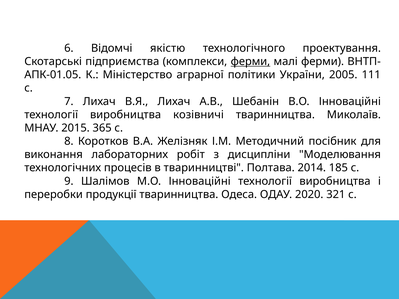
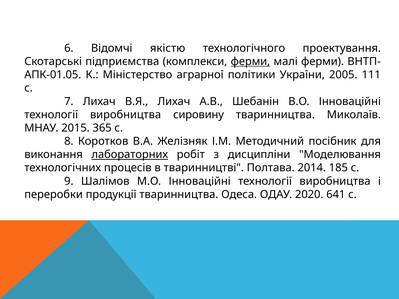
козівничі: козівничі -> сировину
лабораторних underline: none -> present
321: 321 -> 641
